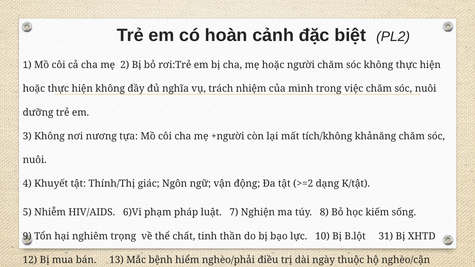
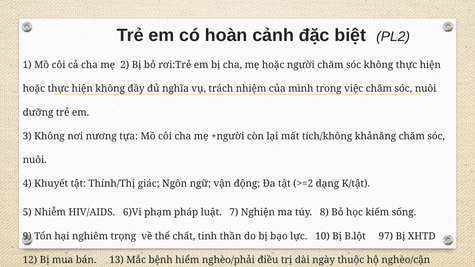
31: 31 -> 97
